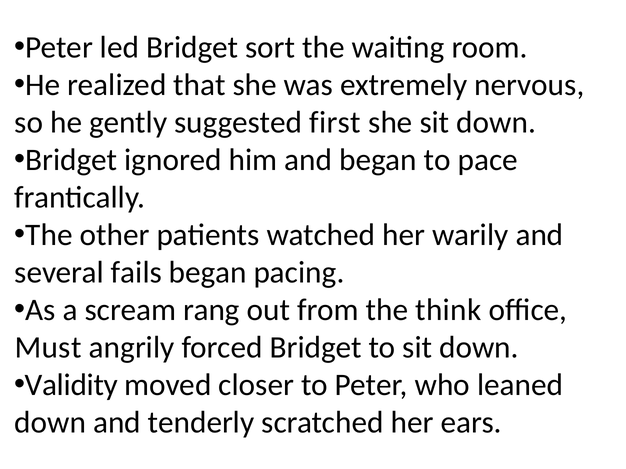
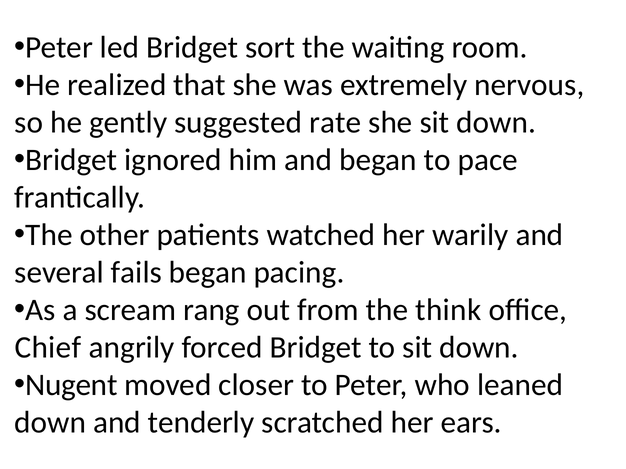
first: first -> rate
Must: Must -> Chief
Validity: Validity -> Nugent
